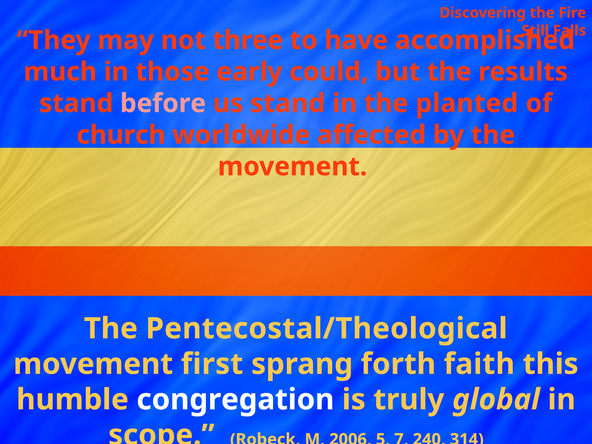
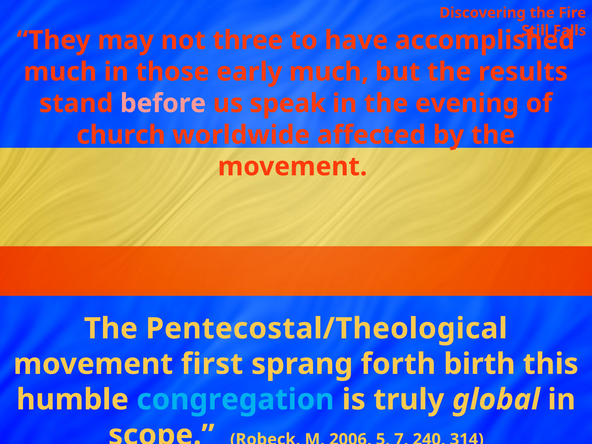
early could: could -> much
us stand: stand -> speak
planted: planted -> evening
faith: faith -> birth
congregation colour: white -> light blue
